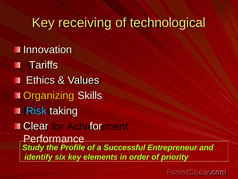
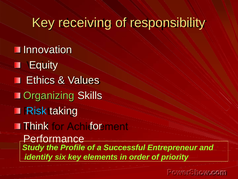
technological: technological -> responsibility
Tariffs: Tariffs -> Equity
Organizing colour: yellow -> light green
Clear: Clear -> Think
